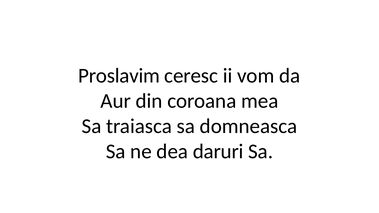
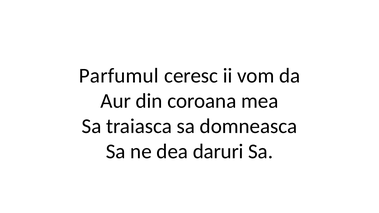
Proslavim: Proslavim -> Parfumul
